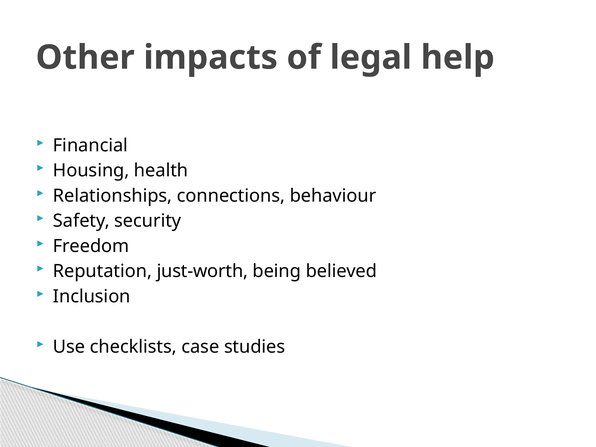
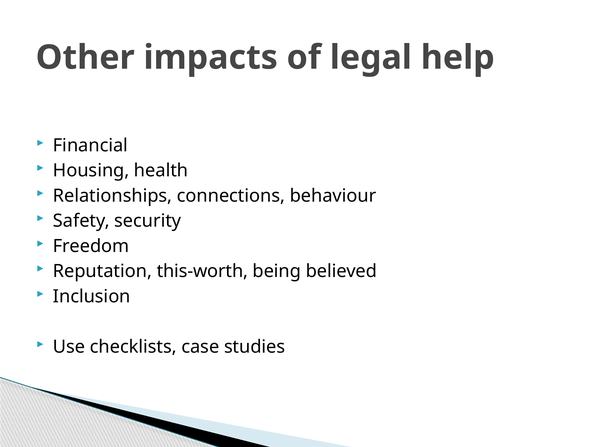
just-worth: just-worth -> this-worth
